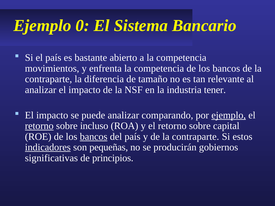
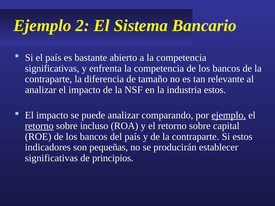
0: 0 -> 2
movimientos at (52, 68): movimientos -> significativas
industria tener: tener -> estos
bancos at (94, 137) underline: present -> none
indicadores underline: present -> none
gobiernos: gobiernos -> establecer
